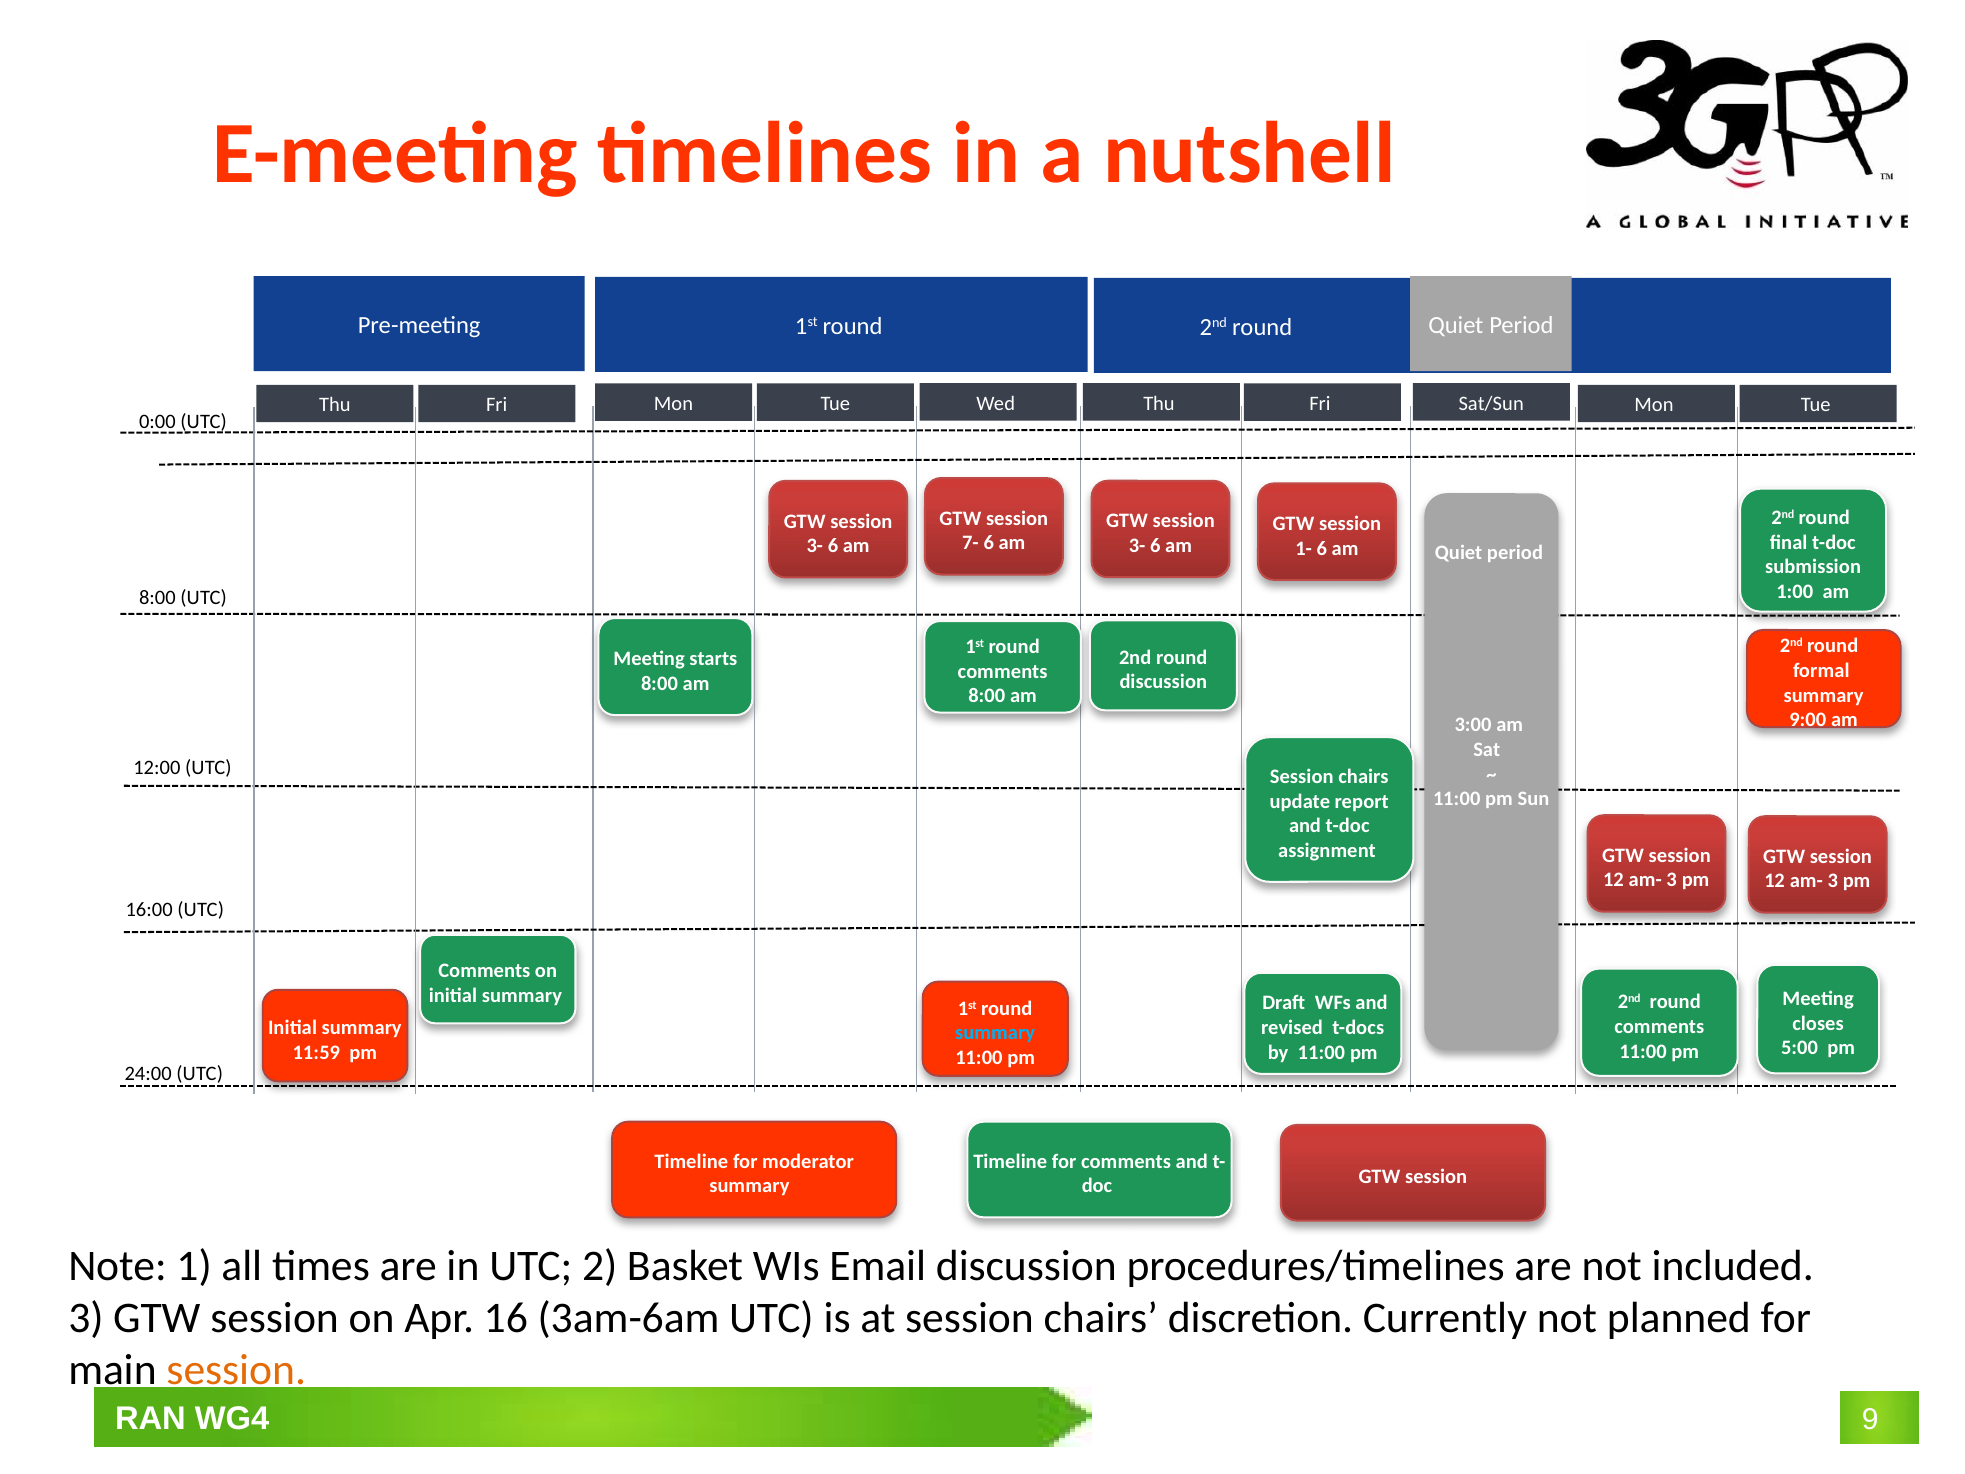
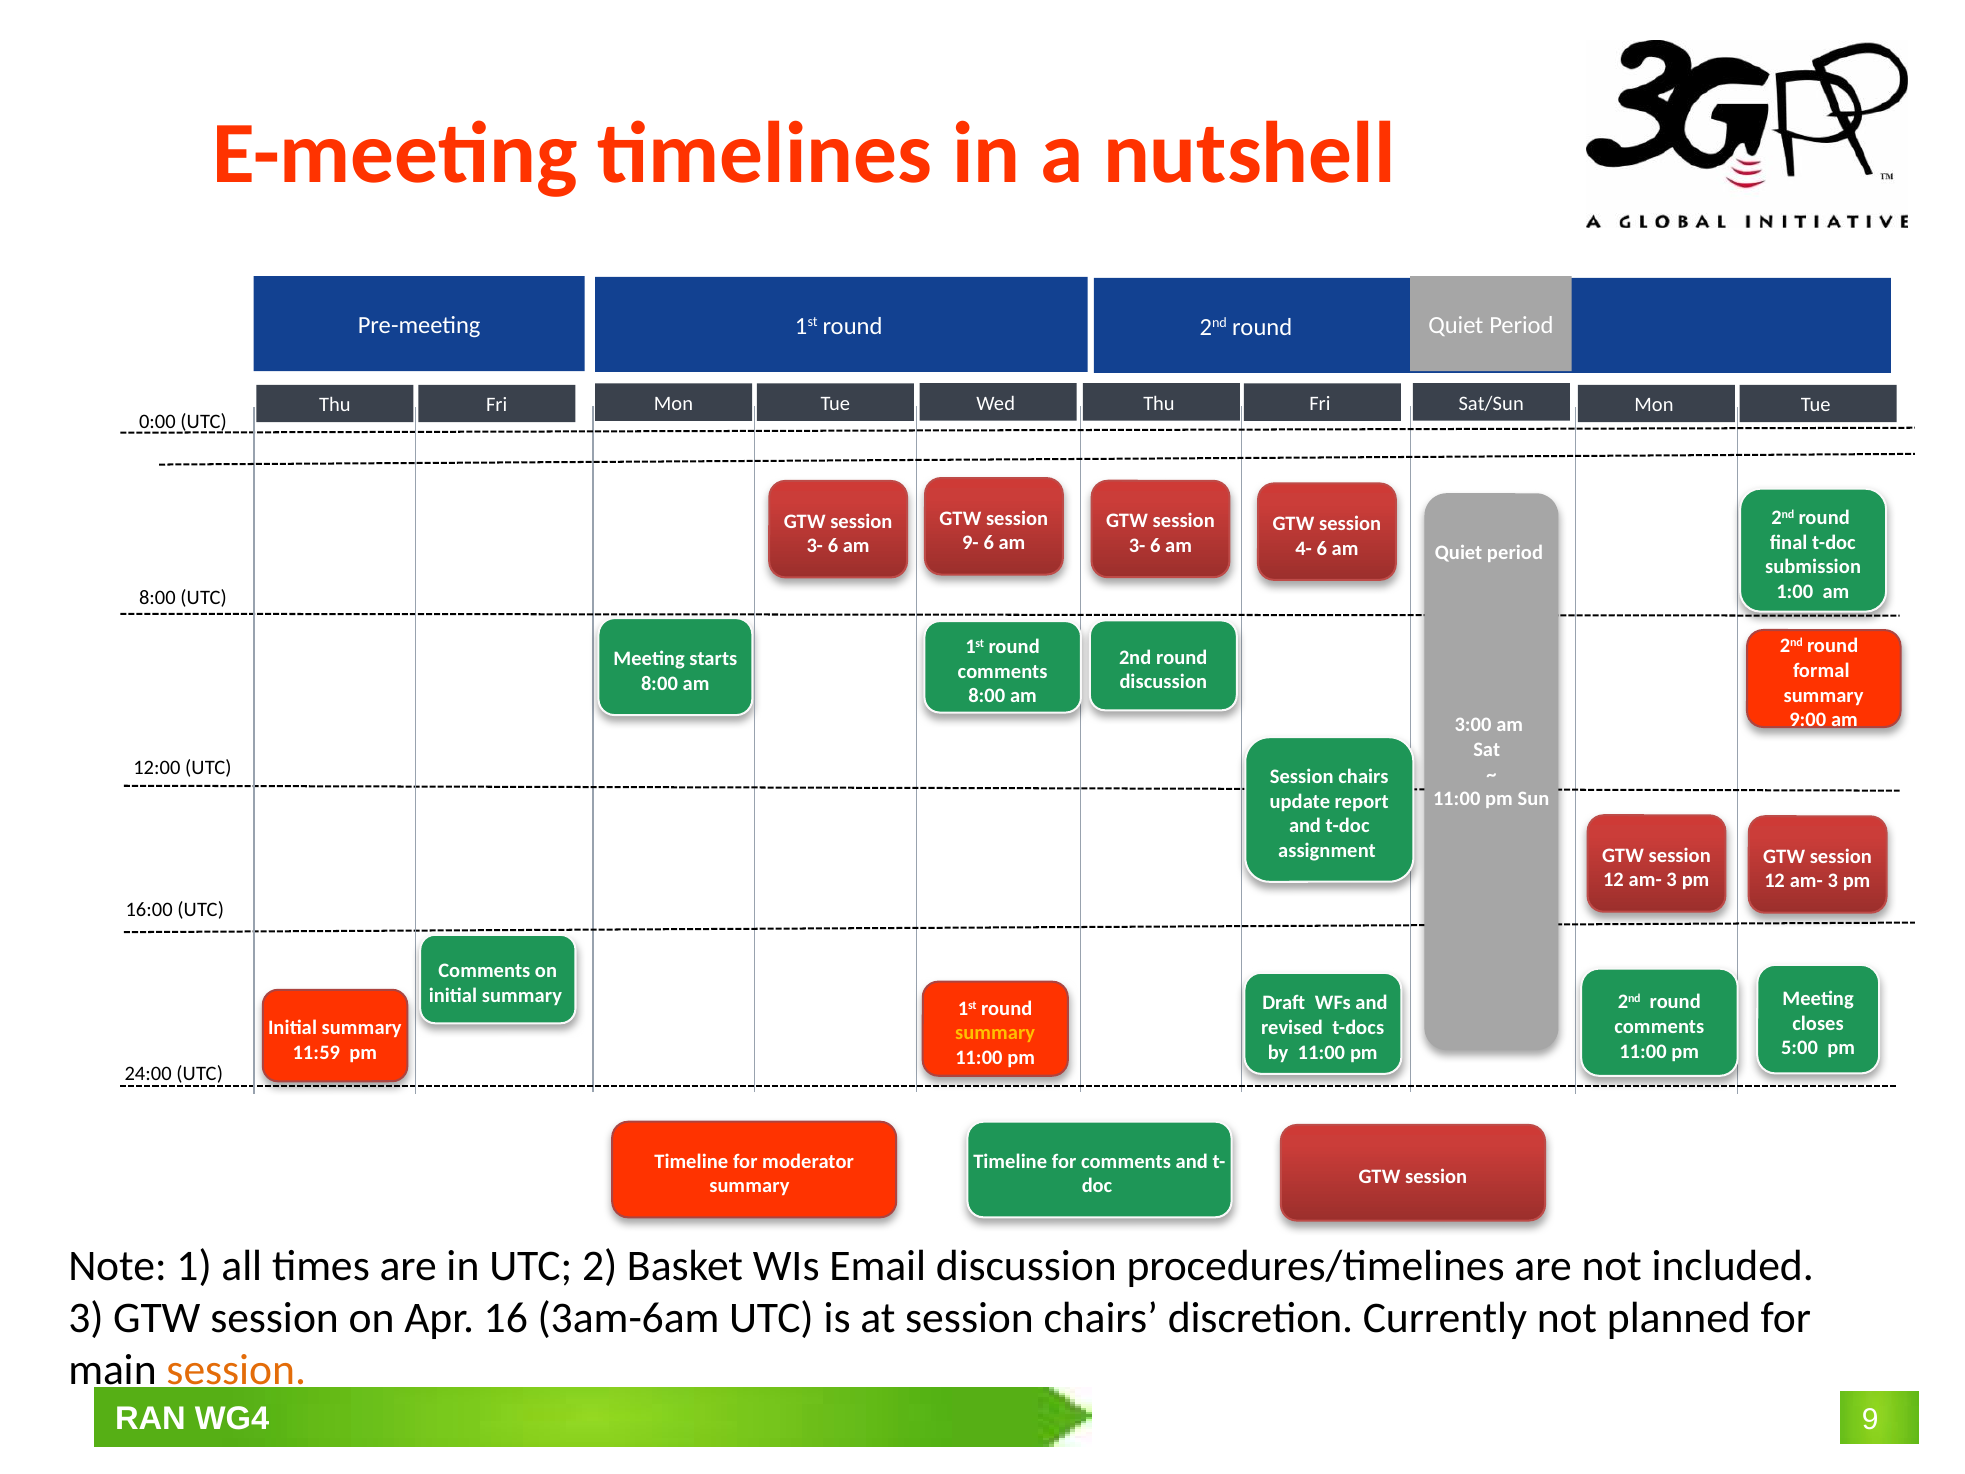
7-: 7- -> 9-
1-: 1- -> 4-
summary at (995, 1033) colour: light blue -> yellow
